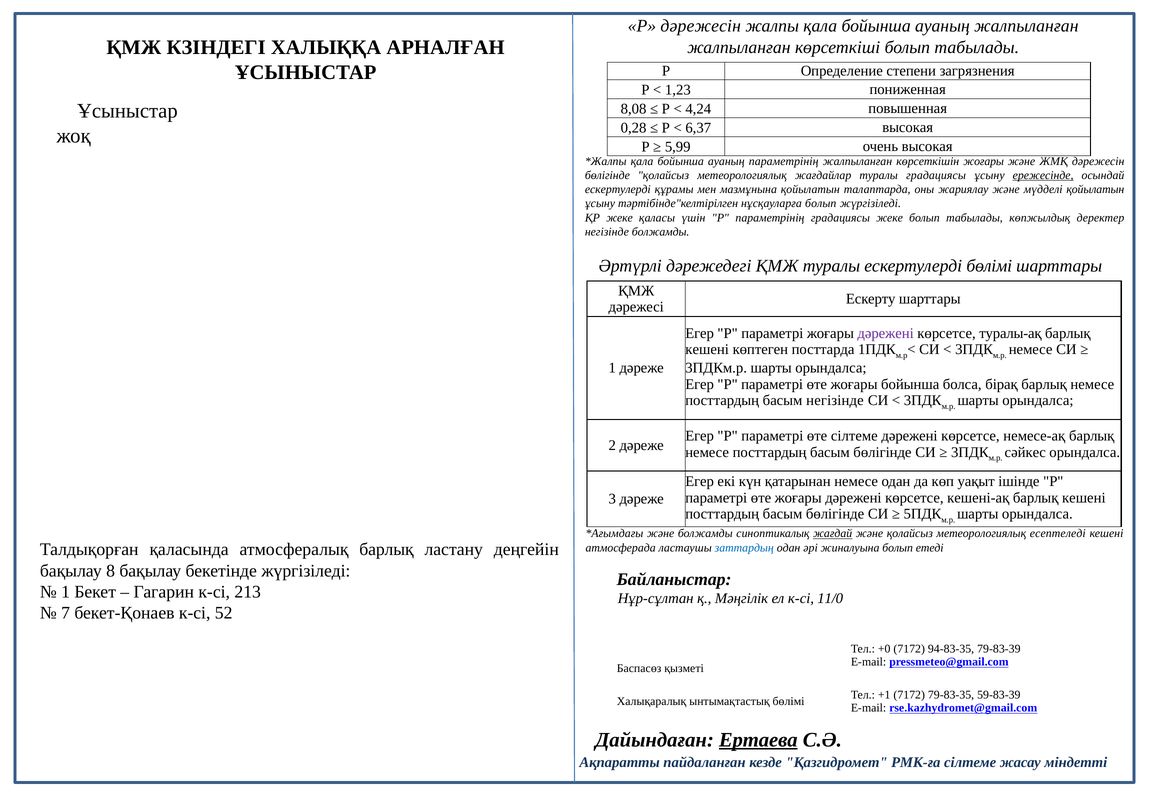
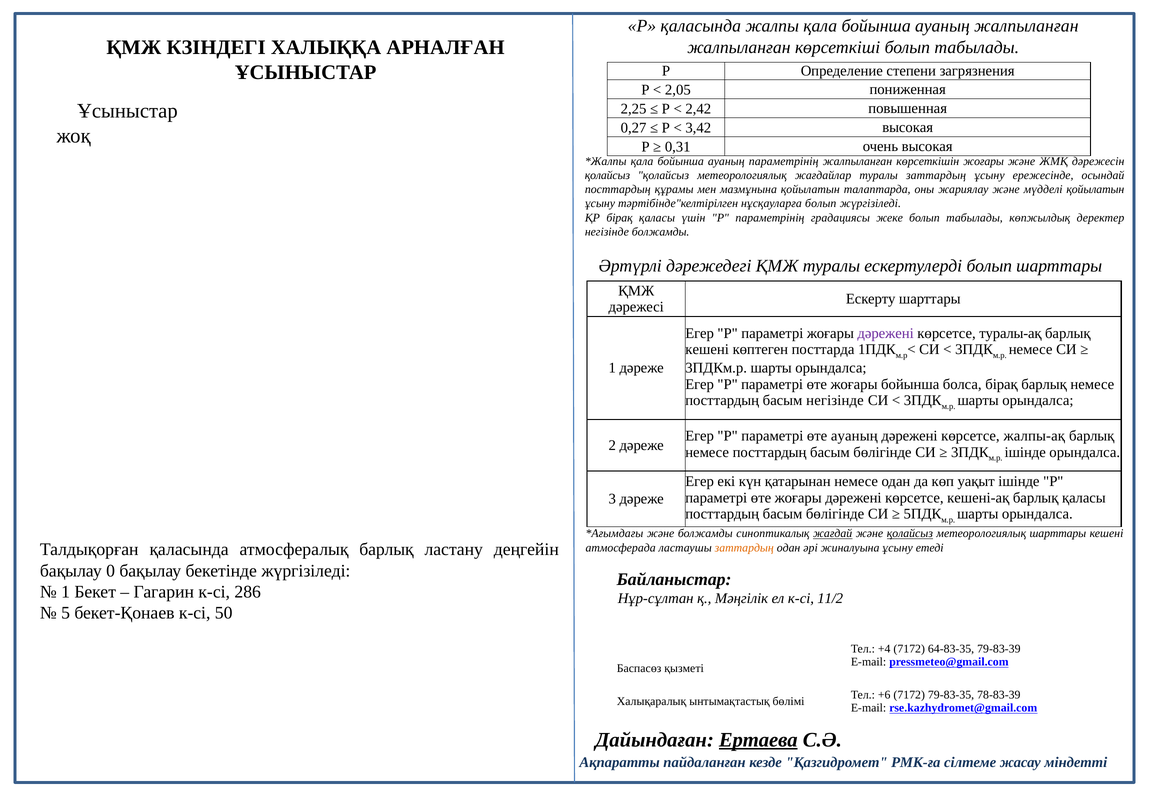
Р дәрежесін: дәрежесін -> қаласында
1,23: 1,23 -> 2,05
8,08: 8,08 -> 2,25
4,24: 4,24 -> 2,42
0,28: 0,28 -> 0,27
6,37: 6,37 -> 3,42
5,99: 5,99 -> 0,31
бөлігінде at (607, 175): бөлігінде -> қолайсыз
туралы градациясы: градациясы -> заттардың
ережесінде underline: present -> none
ескертулерді at (618, 189): ескертулерді -> посттардың
ҚР жеке: жеке -> бірақ
ескертулерді бөлімі: бөлімі -> болып
өте сілтеме: сілтеме -> ауаның
немесе-ақ: немесе-ақ -> жалпы-ақ
сәйкес at (1025, 452): сәйкес -> ішінде
кешені at (1084, 497): кешені -> қаласы
қолайсыз at (910, 533) underline: none -> present
метеорологиялық есептеледі: есептеледі -> шарттары
заттардың at (744, 547) colour: blue -> orange
жиналуына болып: болып -> ұсыну
8: 8 -> 0
213: 213 -> 286
11/0: 11/0 -> 11/2
7: 7 -> 5
52: 52 -> 50
+0: +0 -> +4
94-83-35: 94-83-35 -> 64-83-35
+1: +1 -> +6
59-83-39: 59-83-39 -> 78-83-39
